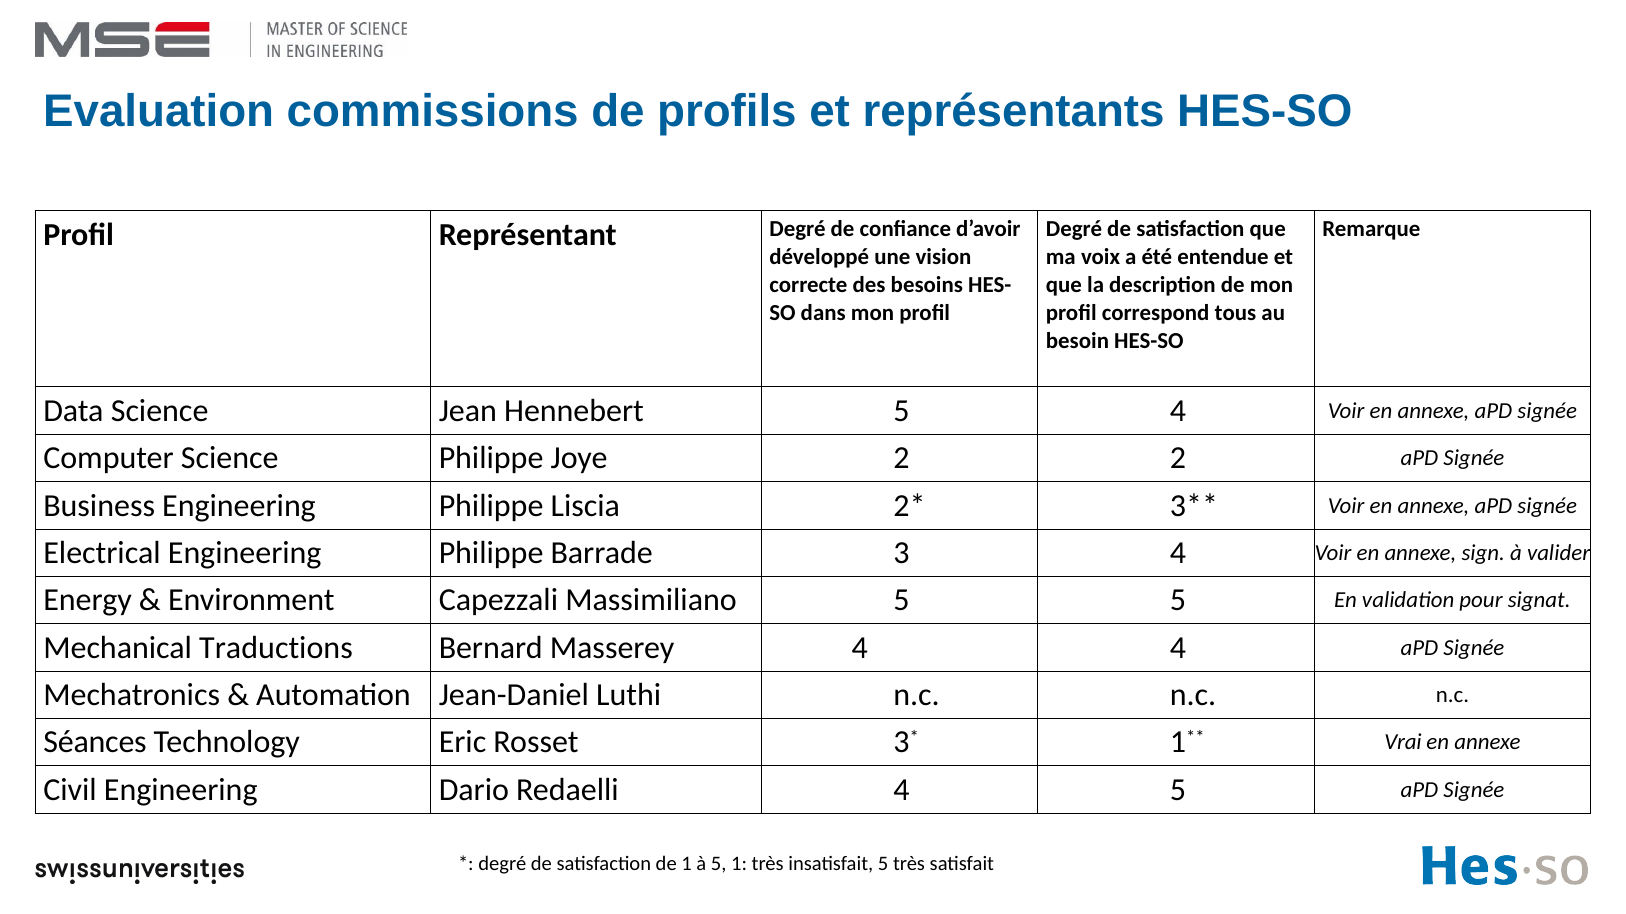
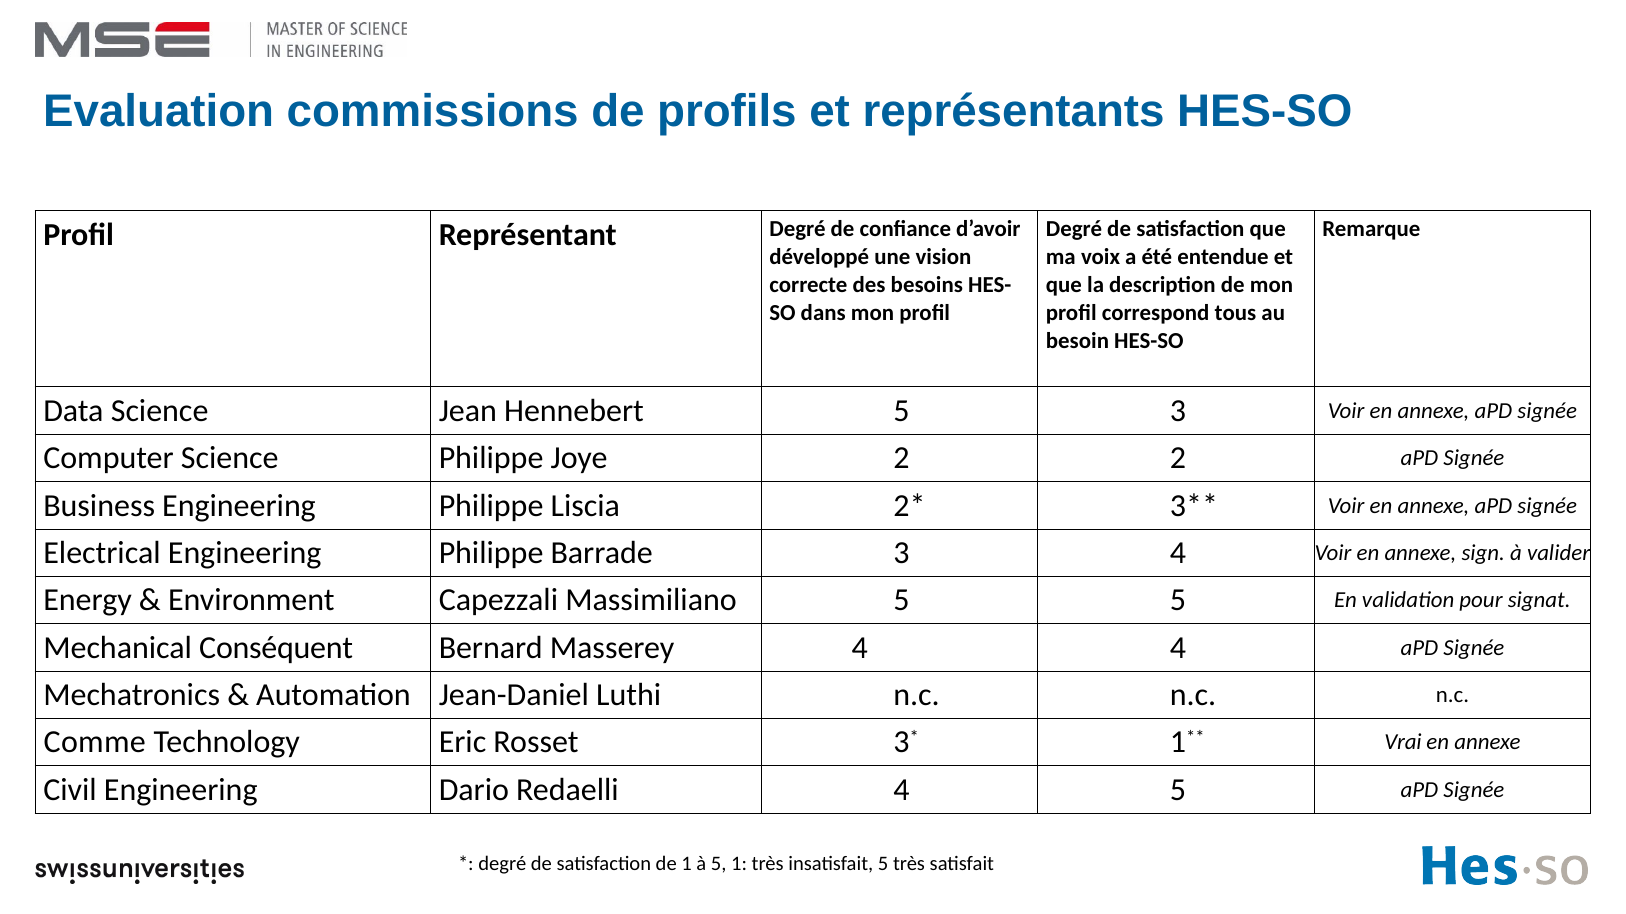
5 4: 4 -> 3
Traductions: Traductions -> Conséquent
Séances: Séances -> Comme
